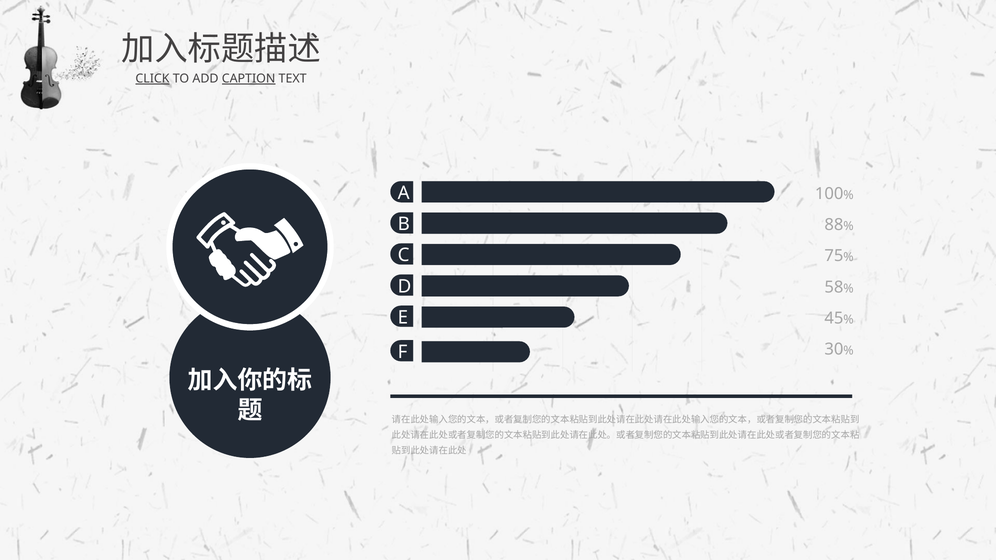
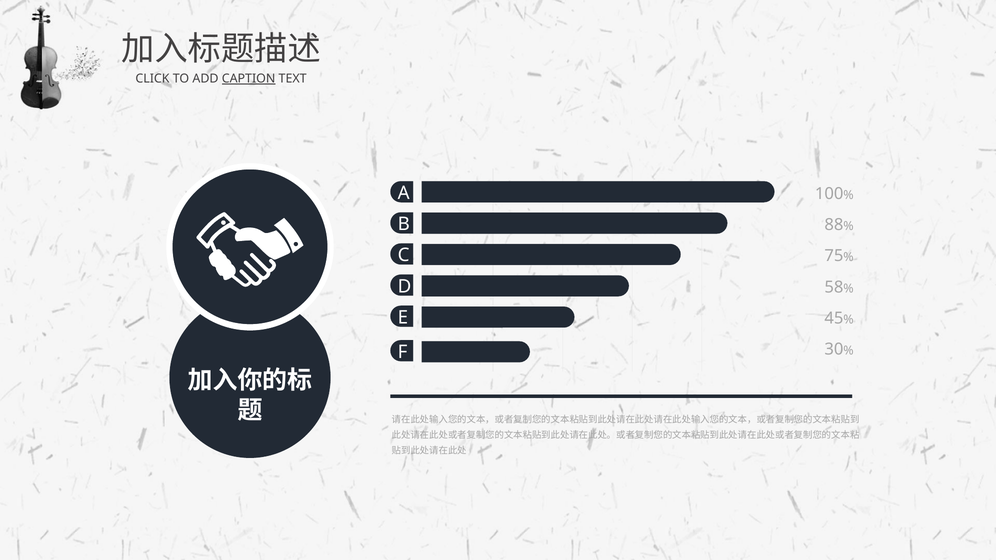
CLICK underline: present -> none
